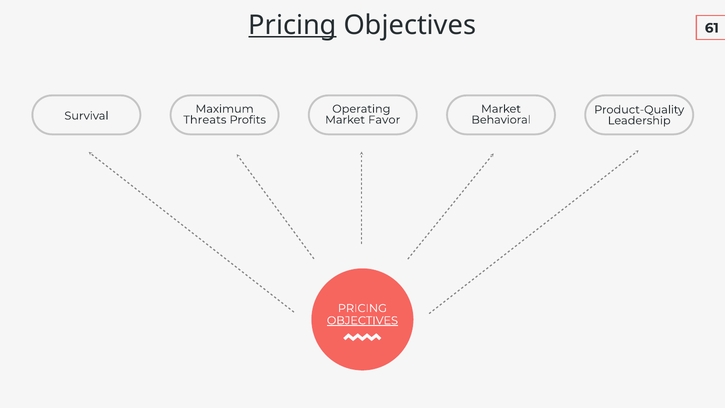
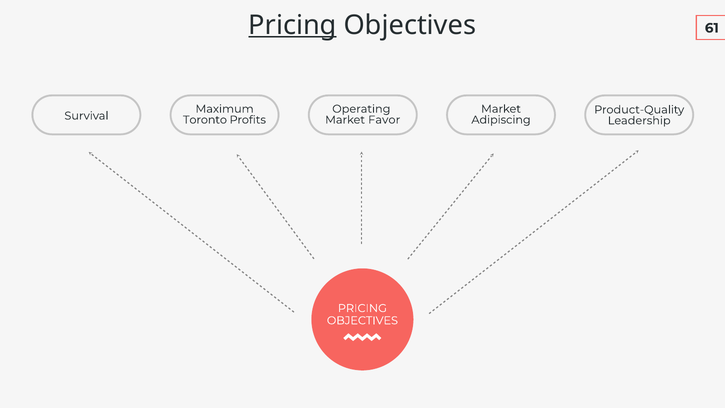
Threats: Threats -> Toronto
Behavioral: Behavioral -> Adipiscing
OBJECTIVES at (362, 320) underline: present -> none
